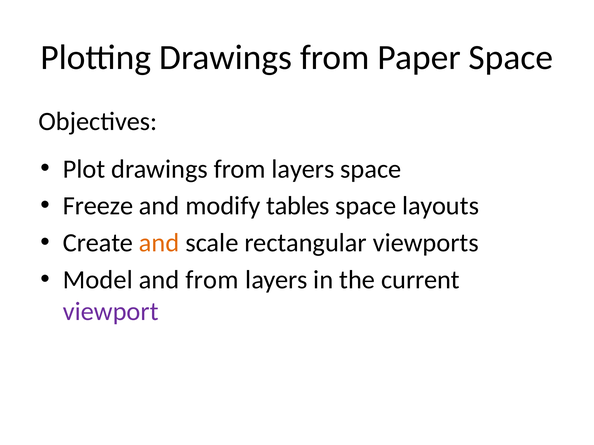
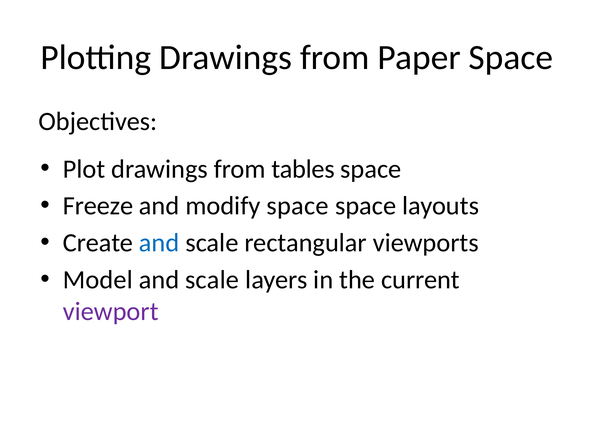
drawings from layers: layers -> tables
modify tables: tables -> space
and at (159, 243) colour: orange -> blue
from at (212, 280): from -> scale
